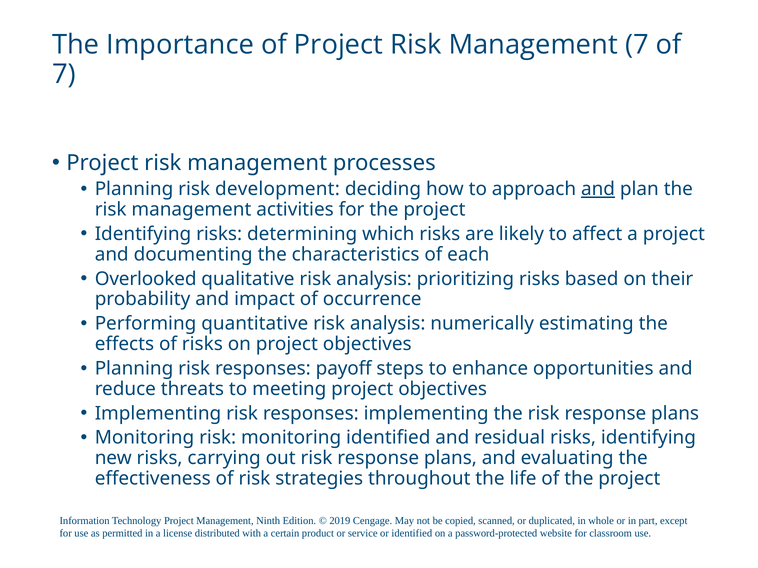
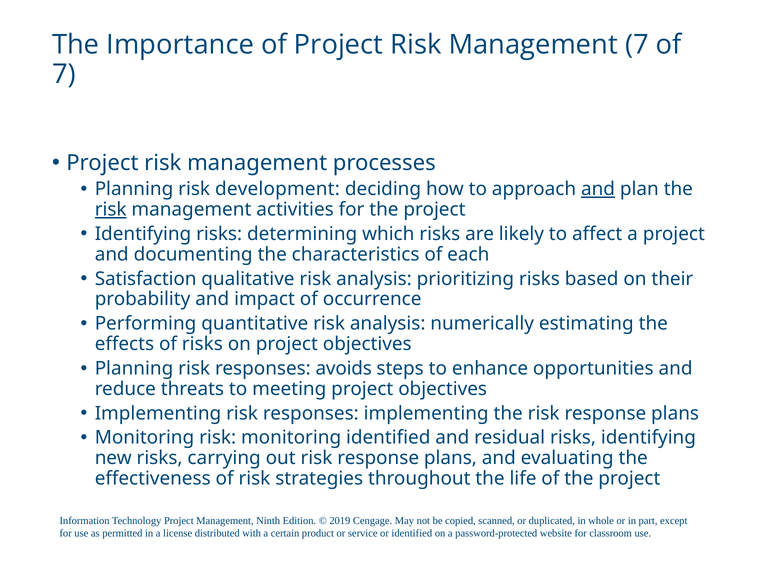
risk at (111, 210) underline: none -> present
Overlooked: Overlooked -> Satisfaction
payoff: payoff -> avoids
